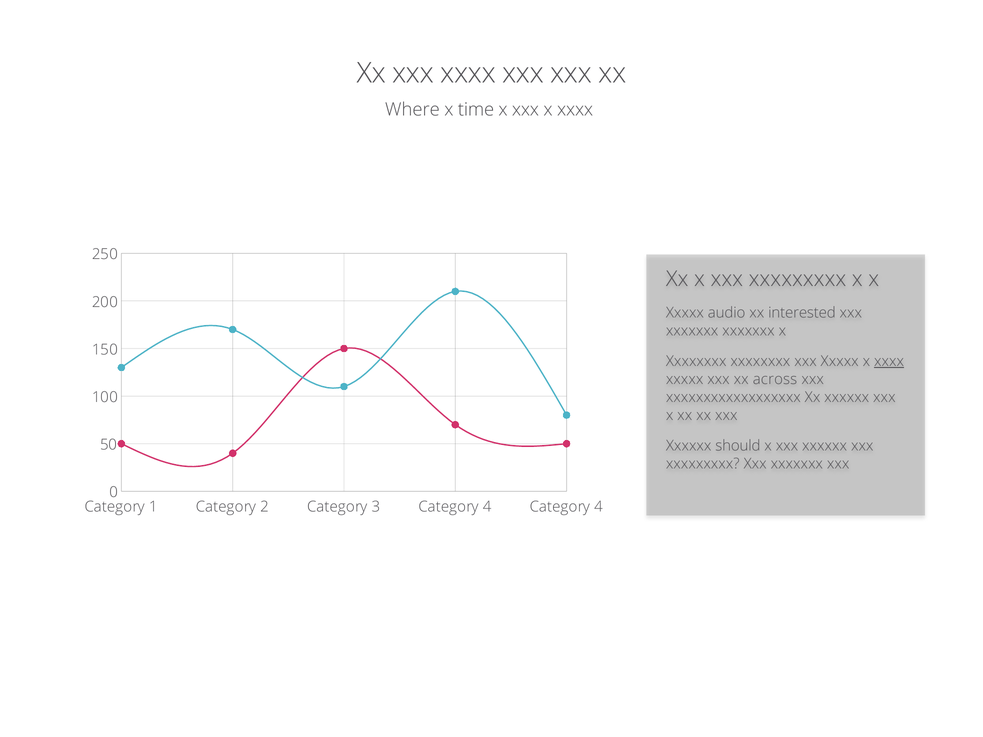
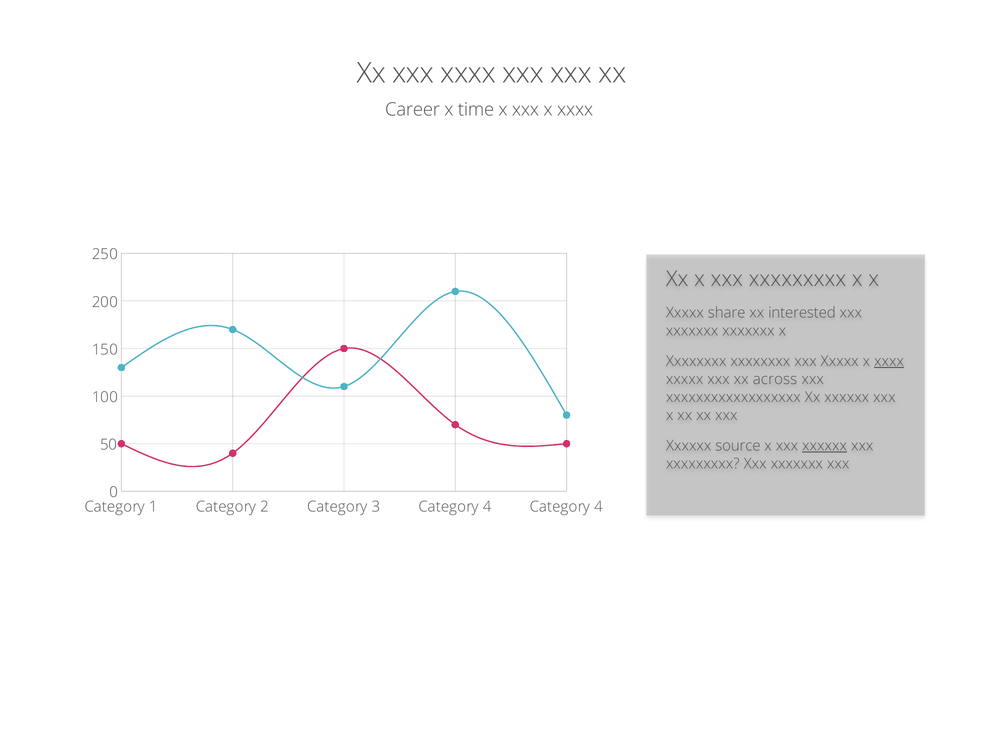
Where: Where -> Career
audio: audio -> share
should: should -> source
xxxxxx at (825, 446) underline: none -> present
